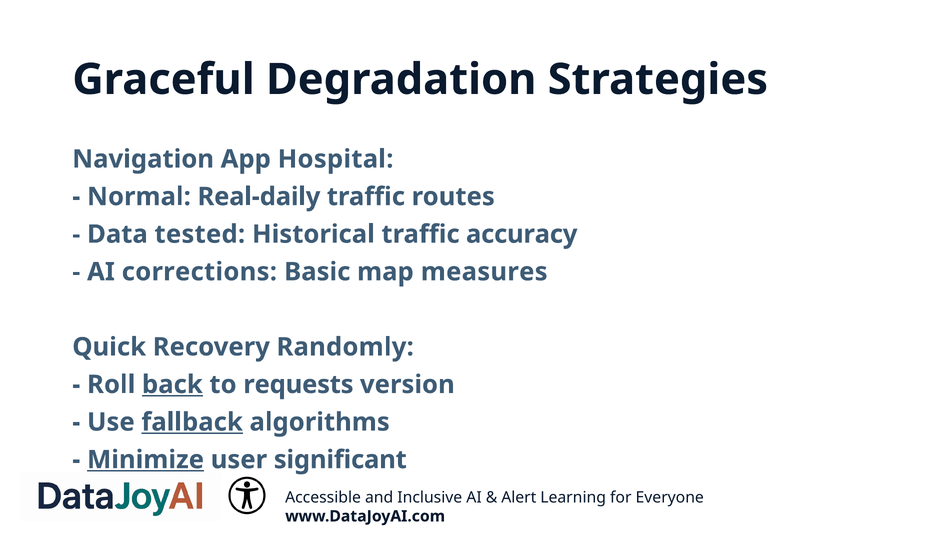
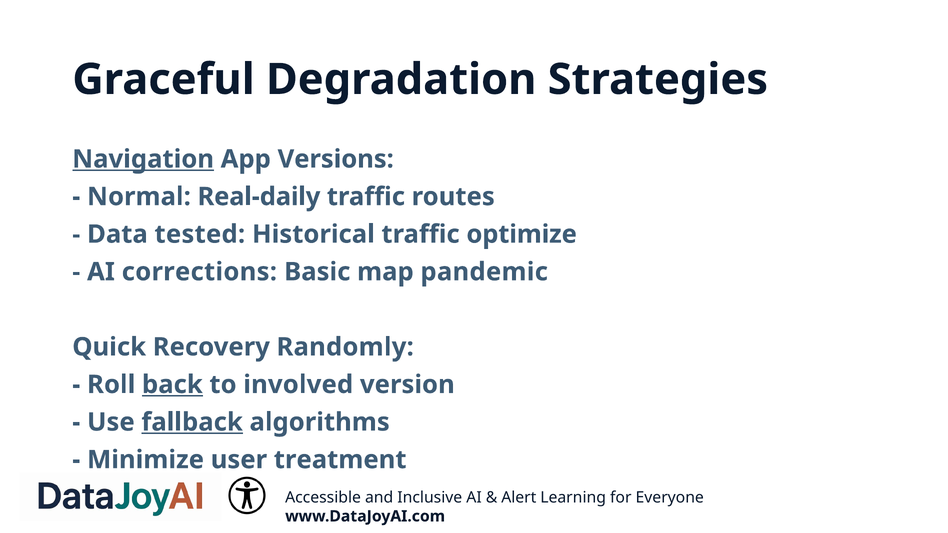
Navigation underline: none -> present
Hospital: Hospital -> Versions
accuracy: accuracy -> optimize
measures: measures -> pandemic
requests: requests -> involved
Minimize underline: present -> none
significant: significant -> treatment
